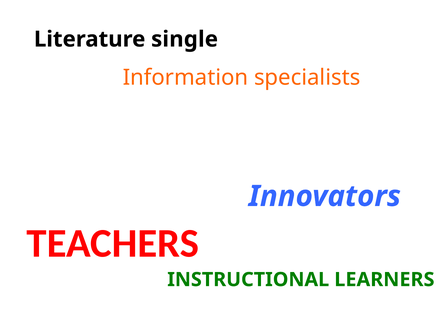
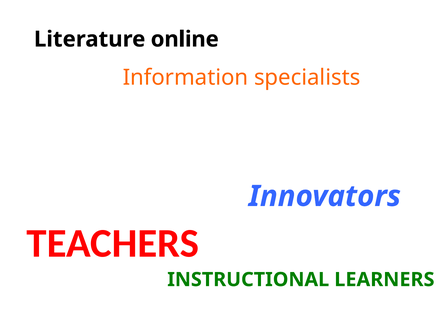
single: single -> online
